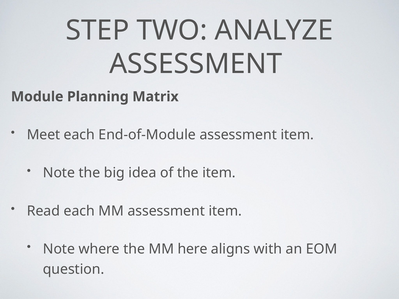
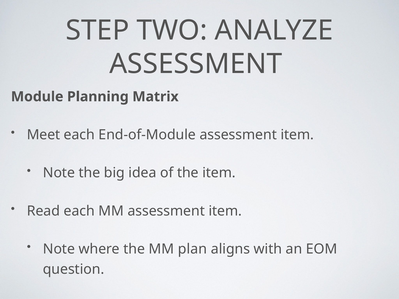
here: here -> plan
